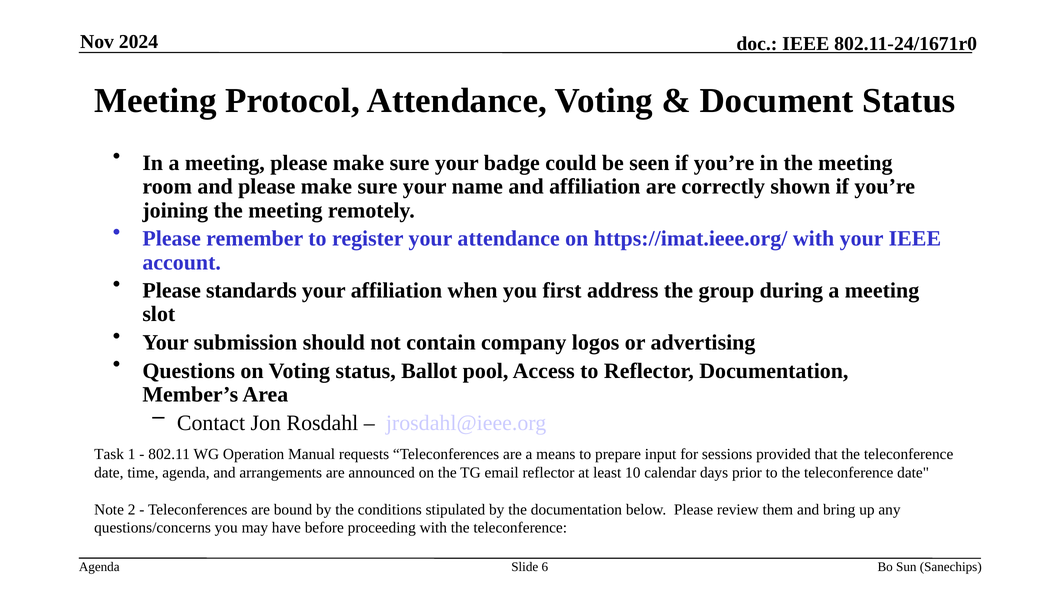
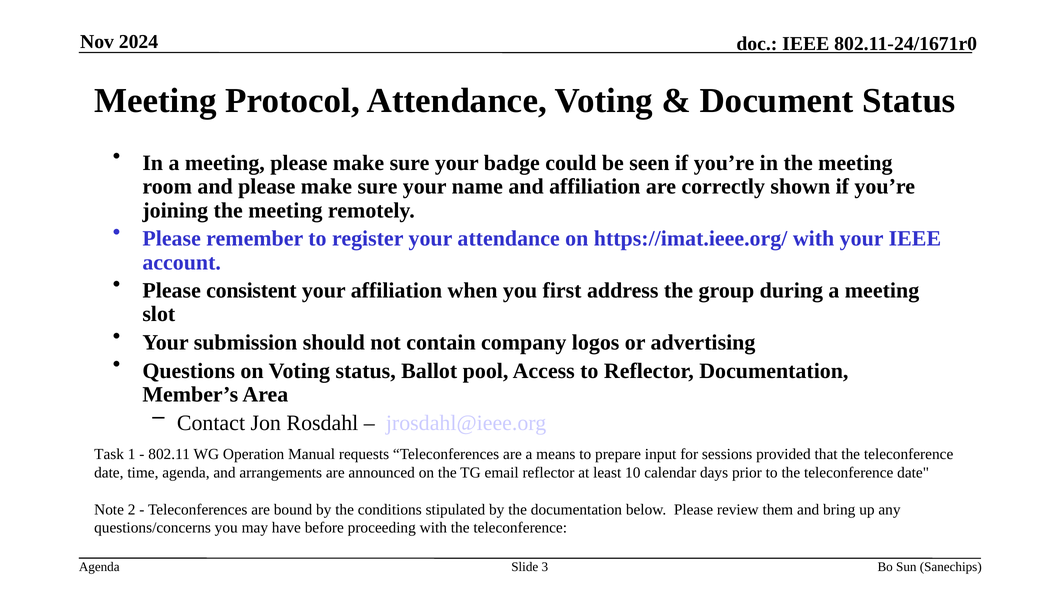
standards: standards -> consistent
6: 6 -> 3
